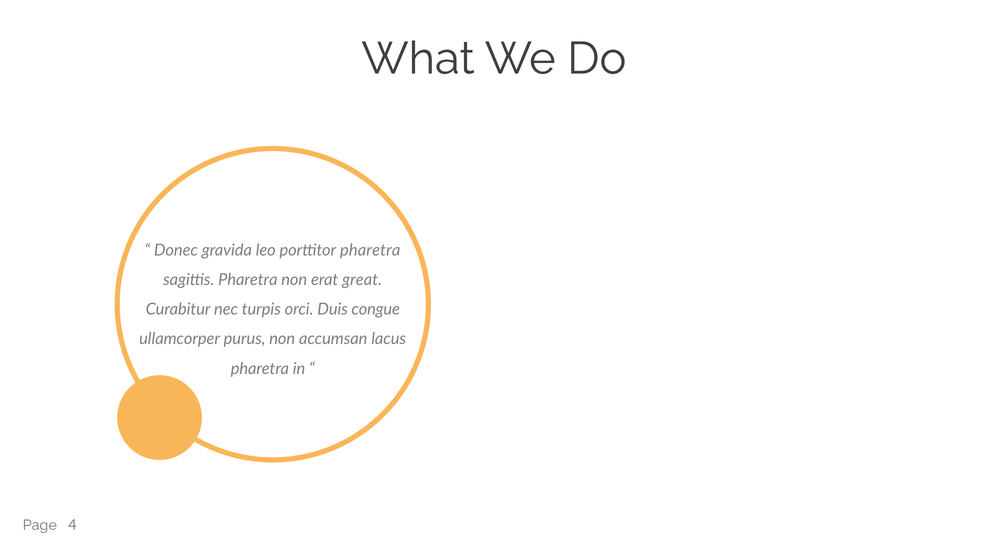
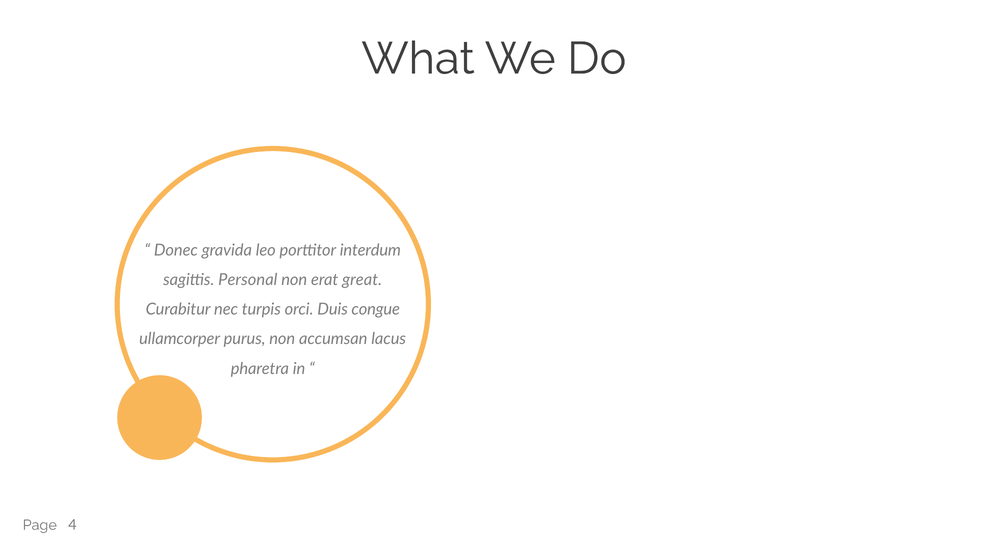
porttitor pharetra: pharetra -> interdum
sagittis Pharetra: Pharetra -> Personal
